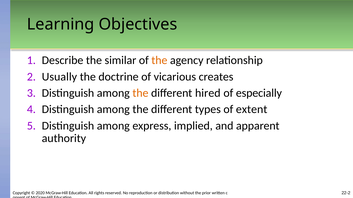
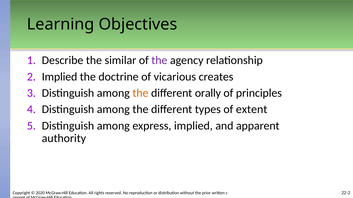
the at (159, 60) colour: orange -> purple
Usually at (59, 77): Usually -> Implied
hired: hired -> orally
especially: especially -> principles
